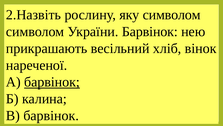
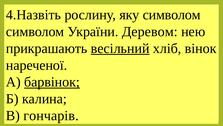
2.Назвіть: 2.Назвіть -> 4.Назвіть
України Барвінок: Барвінок -> Деревом
весільний underline: none -> present
В барвінок: барвінок -> гончарів
